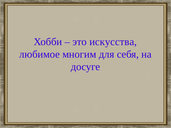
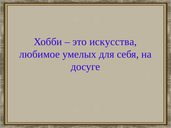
многим: многим -> умелых
